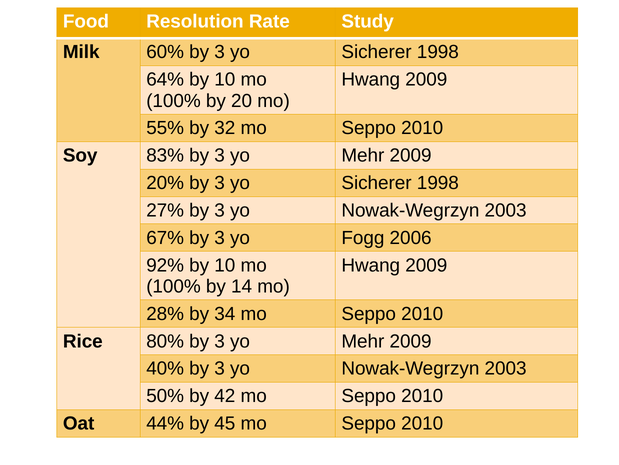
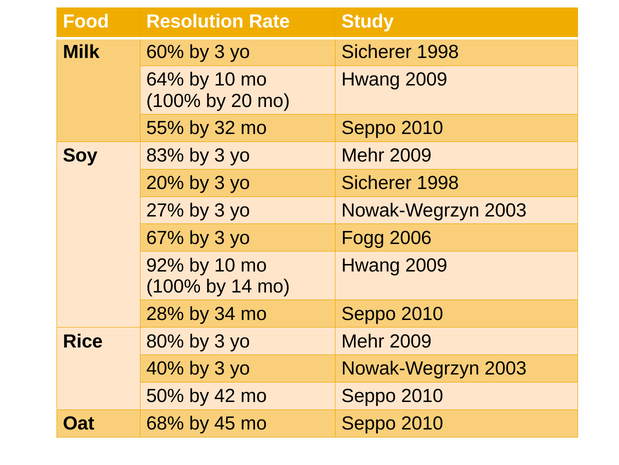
44%: 44% -> 68%
